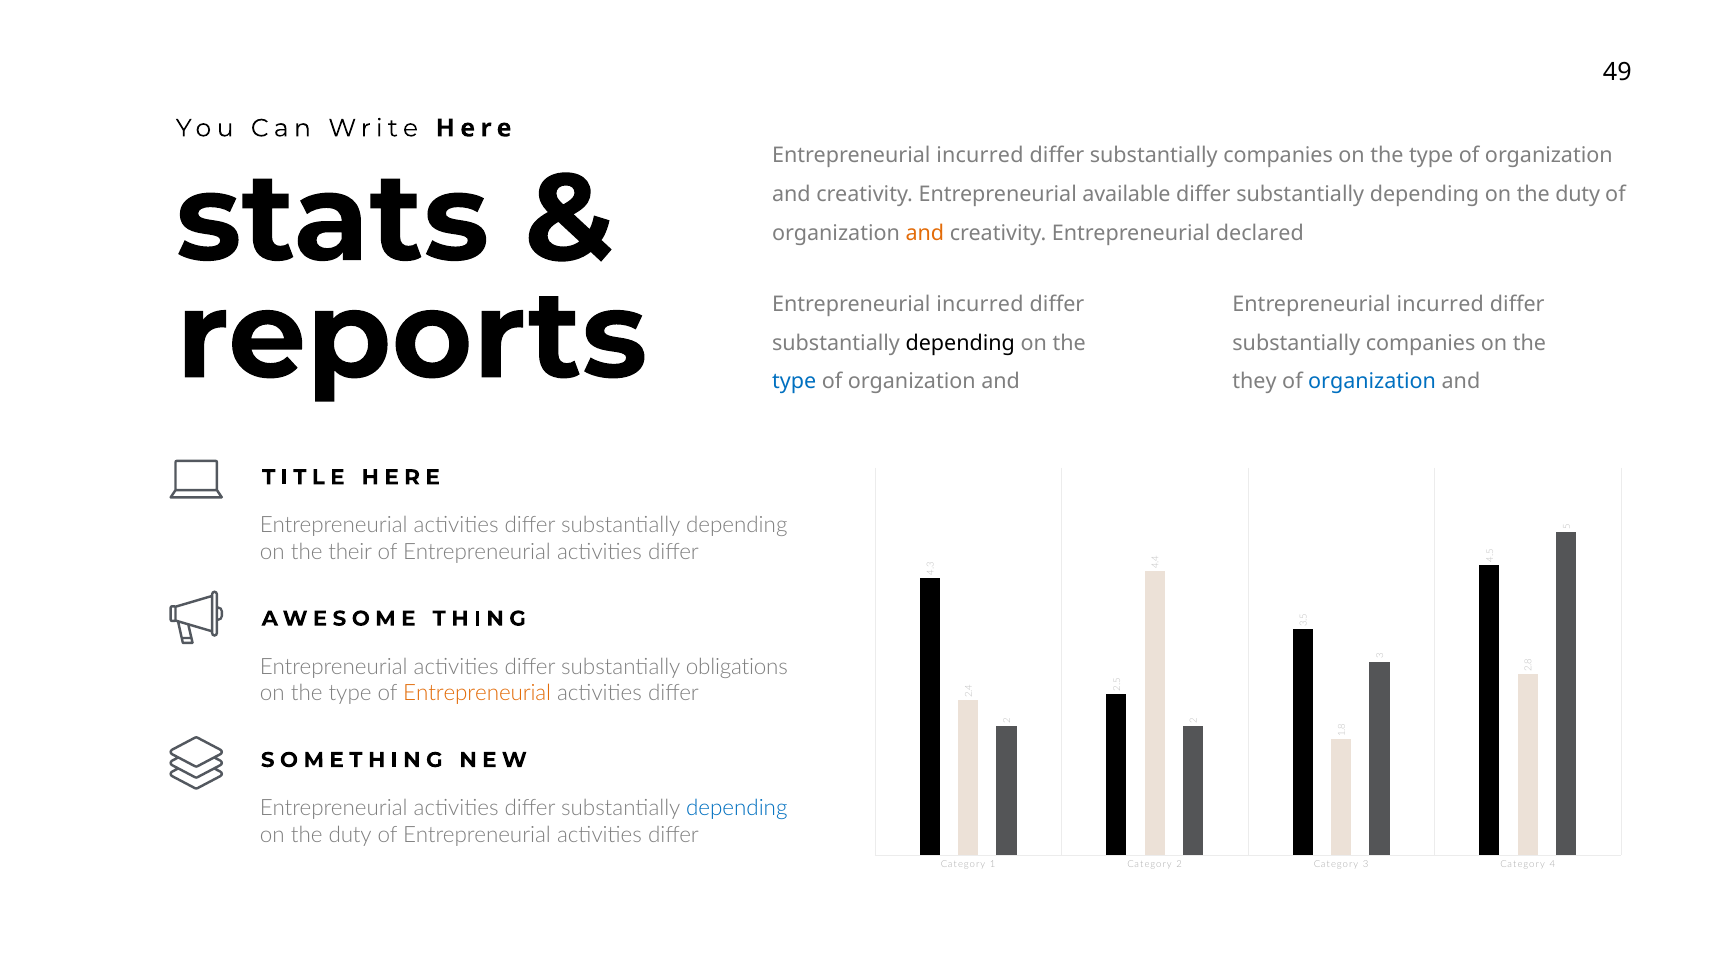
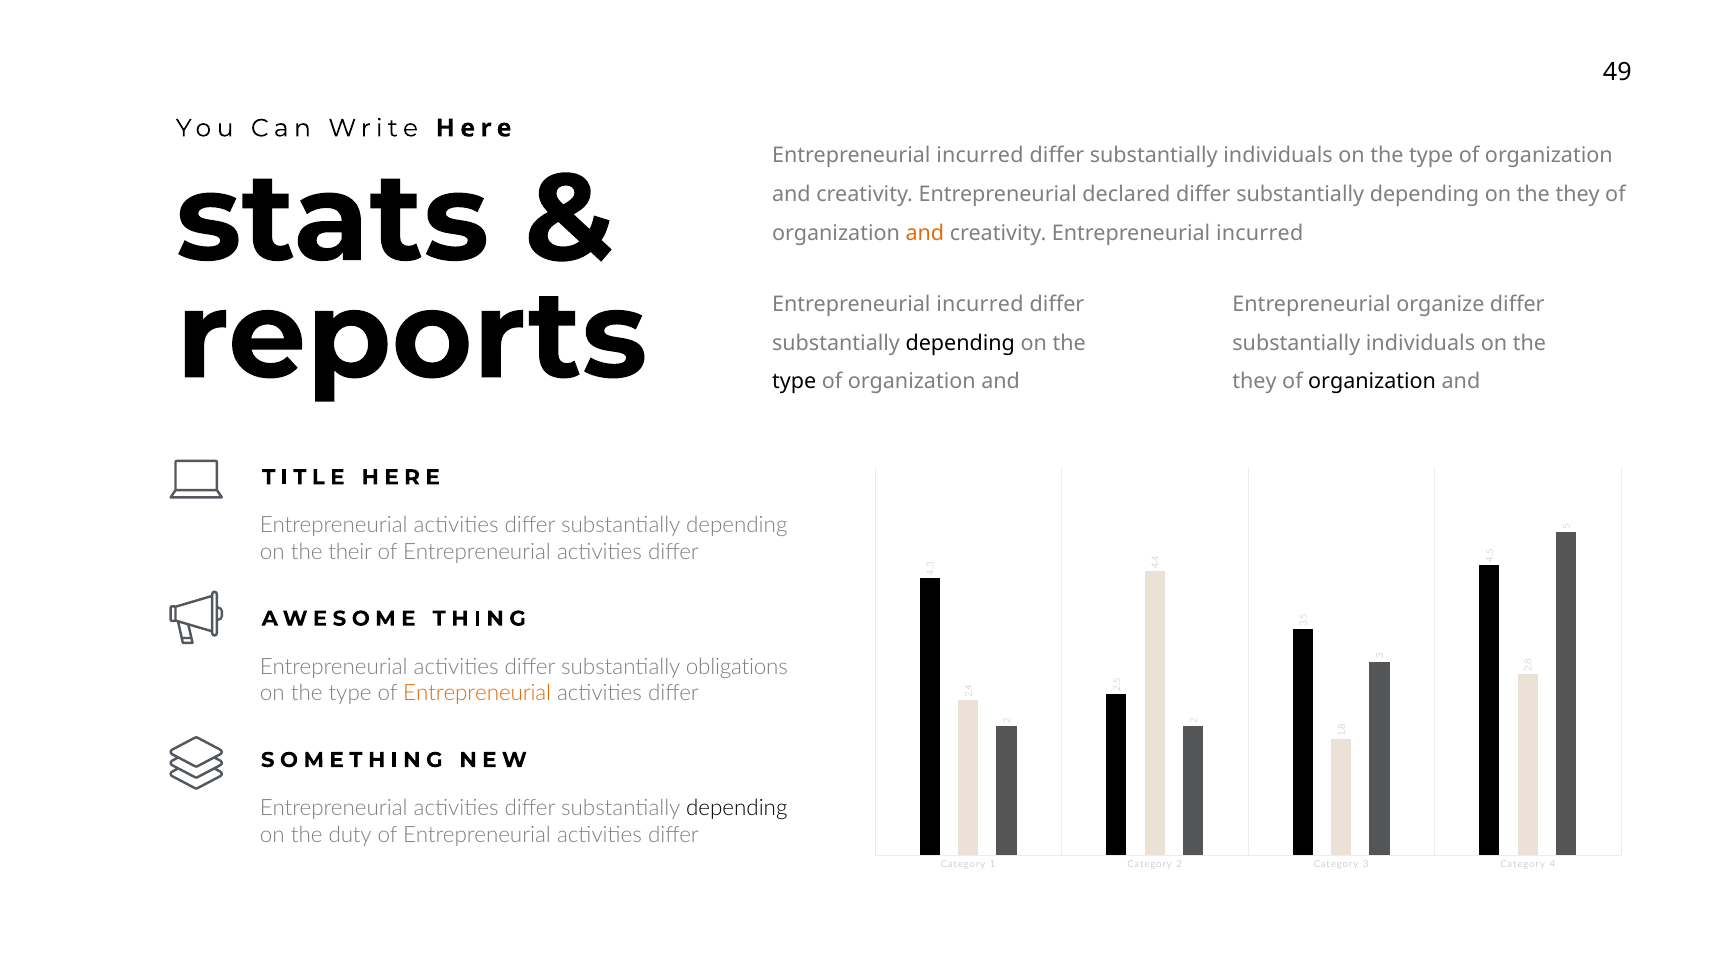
companies at (1278, 155): companies -> individuals
available: available -> declared
duty at (1578, 194): duty -> they
creativity Entrepreneurial declared: declared -> incurred
incurred at (1440, 304): incurred -> organize
companies at (1421, 343): companies -> individuals
type at (794, 381) colour: blue -> black
organization at (1372, 381) colour: blue -> black
depending at (737, 807) colour: blue -> black
